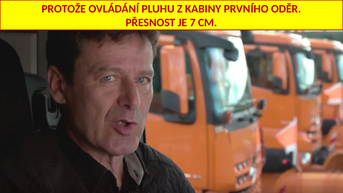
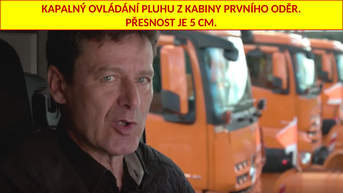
PROTOŽE: PROTOŽE -> KAPALNÝ
7: 7 -> 5
